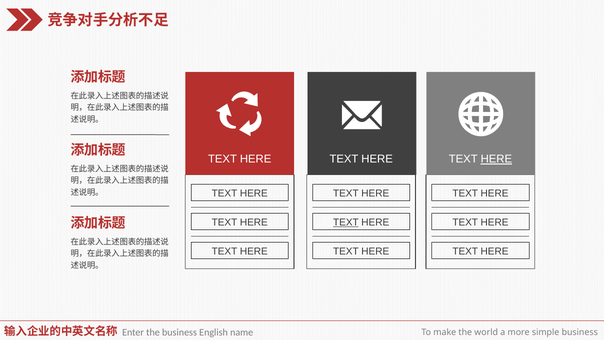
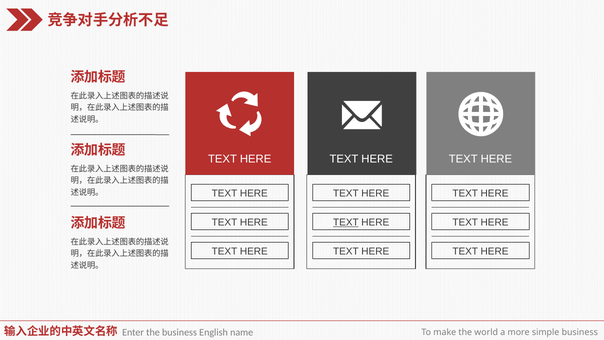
HERE at (496, 159) underline: present -> none
